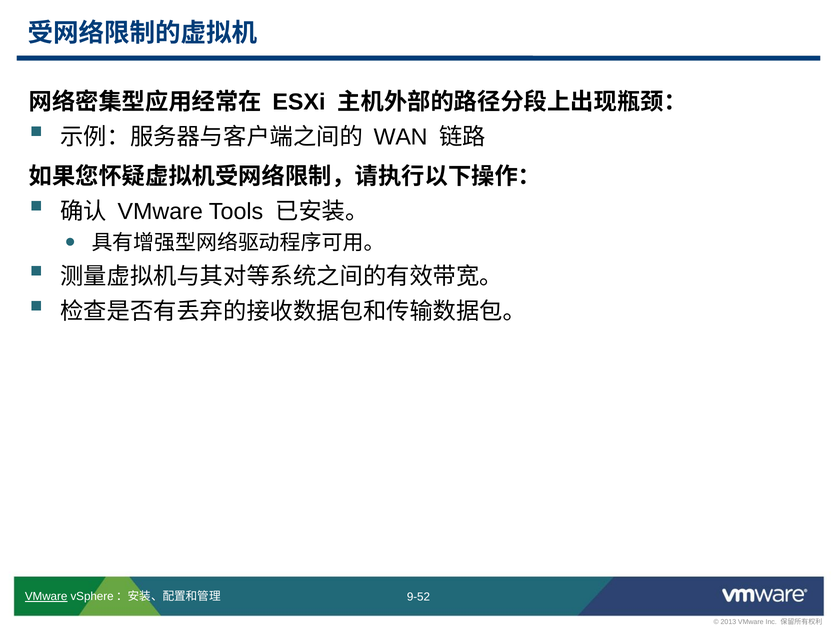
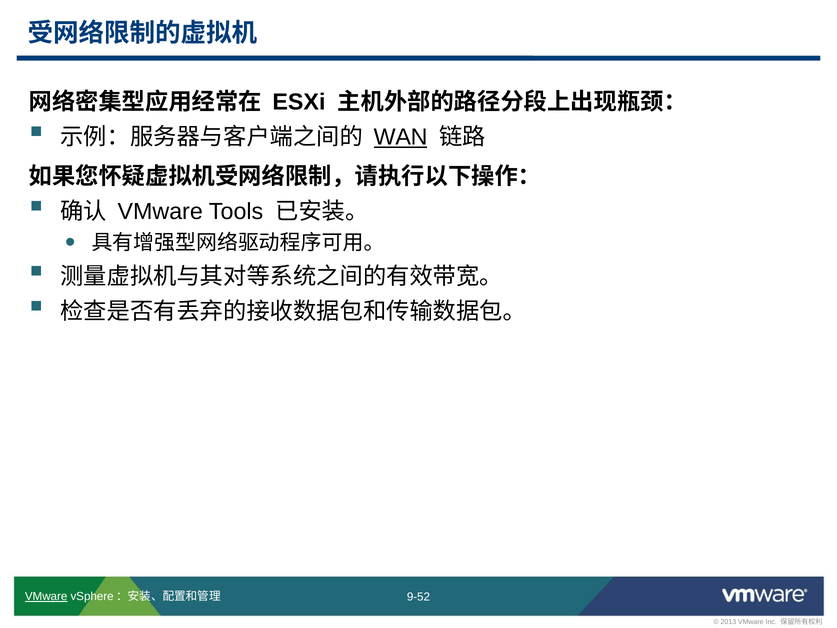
WAN underline: none -> present
